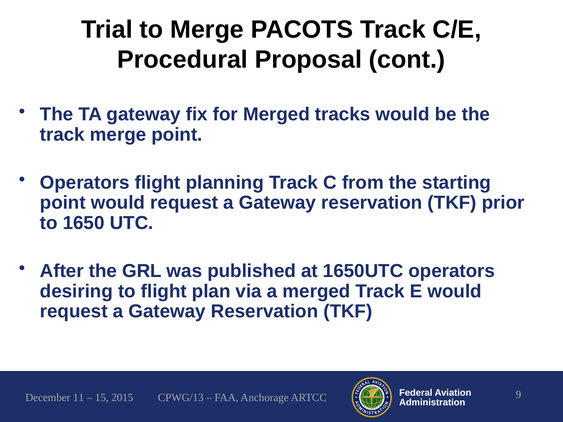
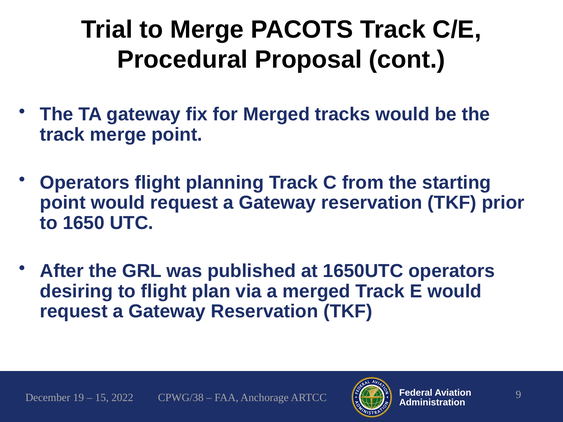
11: 11 -> 19
2015: 2015 -> 2022
CPWG/13: CPWG/13 -> CPWG/38
